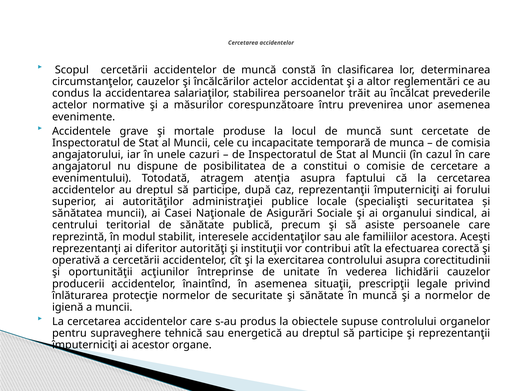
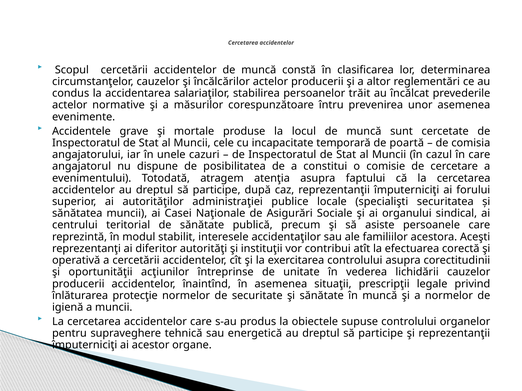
actelor accidentat: accidentat -> producerii
munca: munca -> poartă
